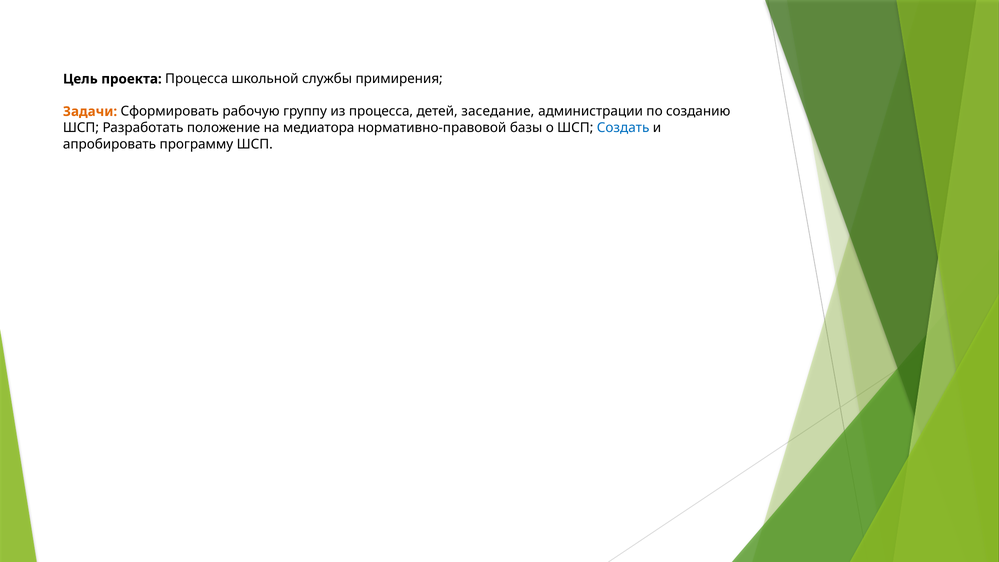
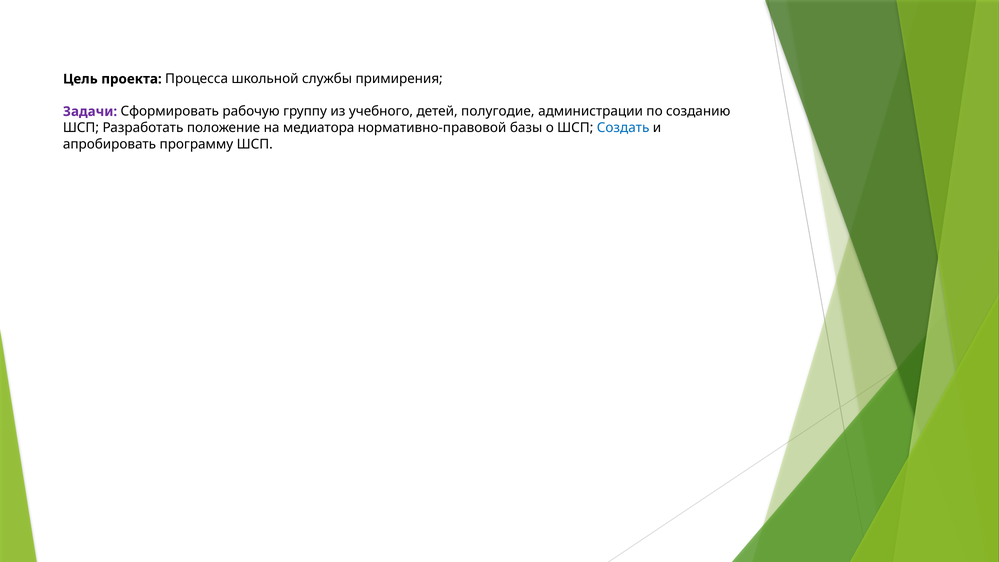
Задачи colour: orange -> purple
из процесса: процесса -> учебного
заседание: заседание -> полугодие
